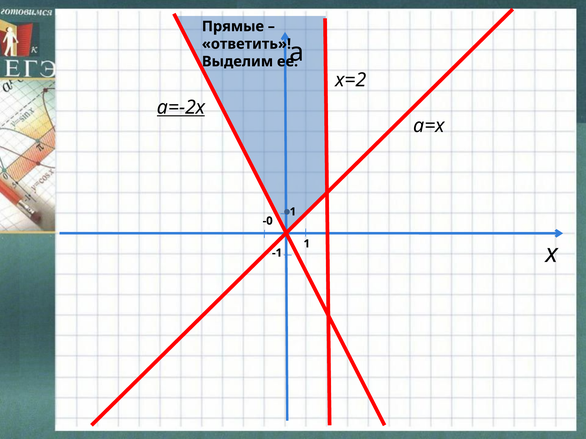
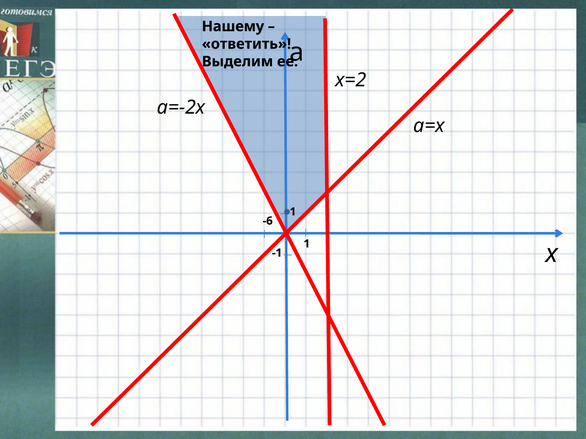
Прямые: Прямые -> Нашему
а=-2х underline: present -> none
-0: -0 -> -6
